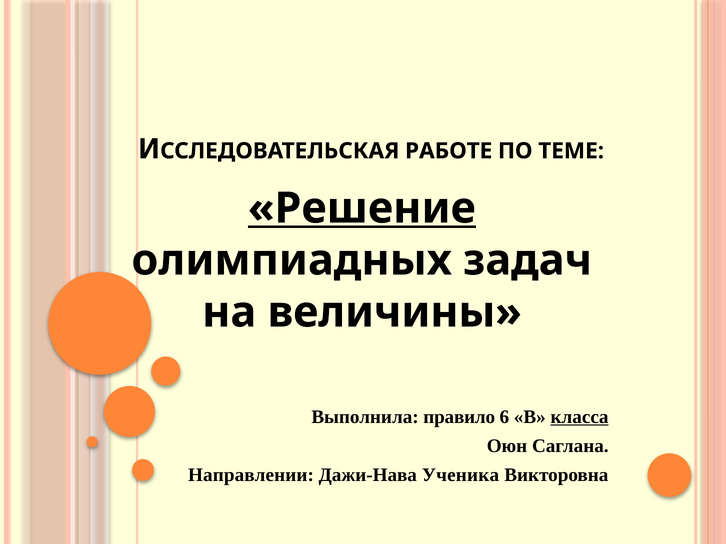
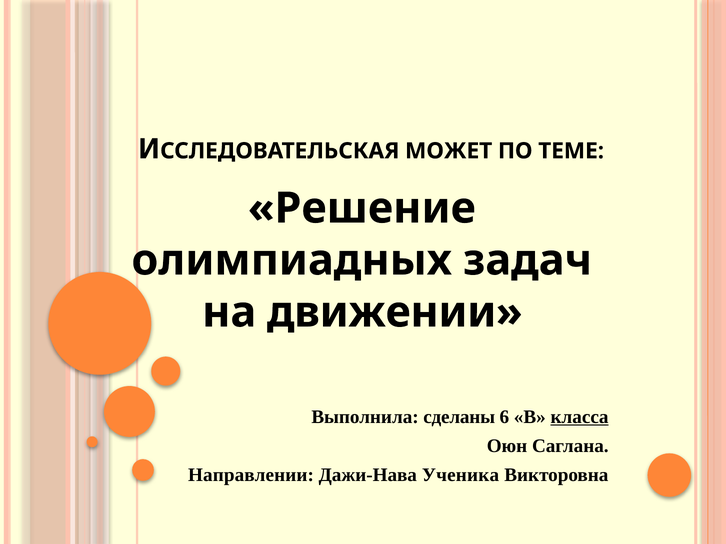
РАБОТЕ: РАБОТЕ -> МОЖЕТ
Решение underline: present -> none
величины: величины -> движении
правило: правило -> сделаны
